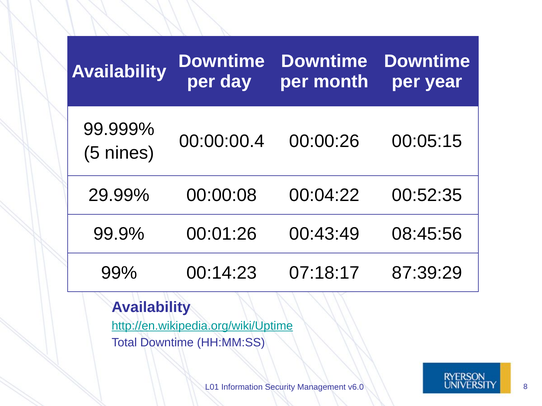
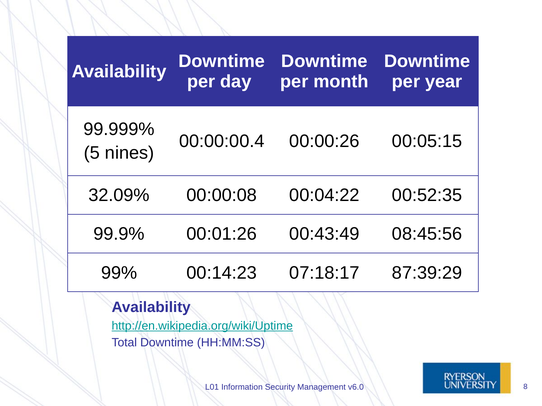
29.99%: 29.99% -> 32.09%
